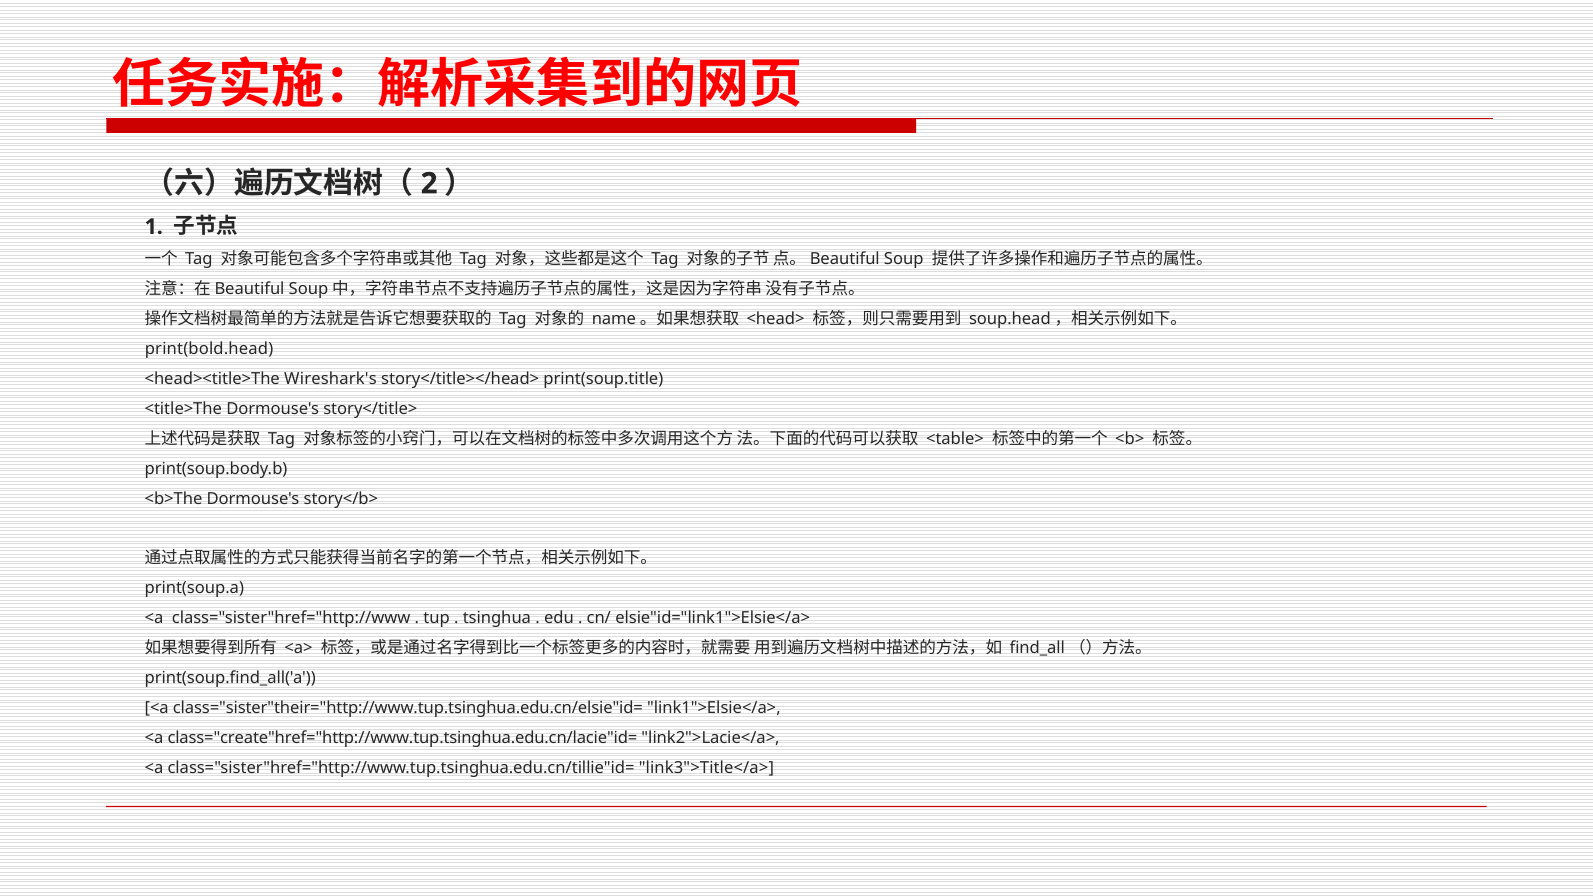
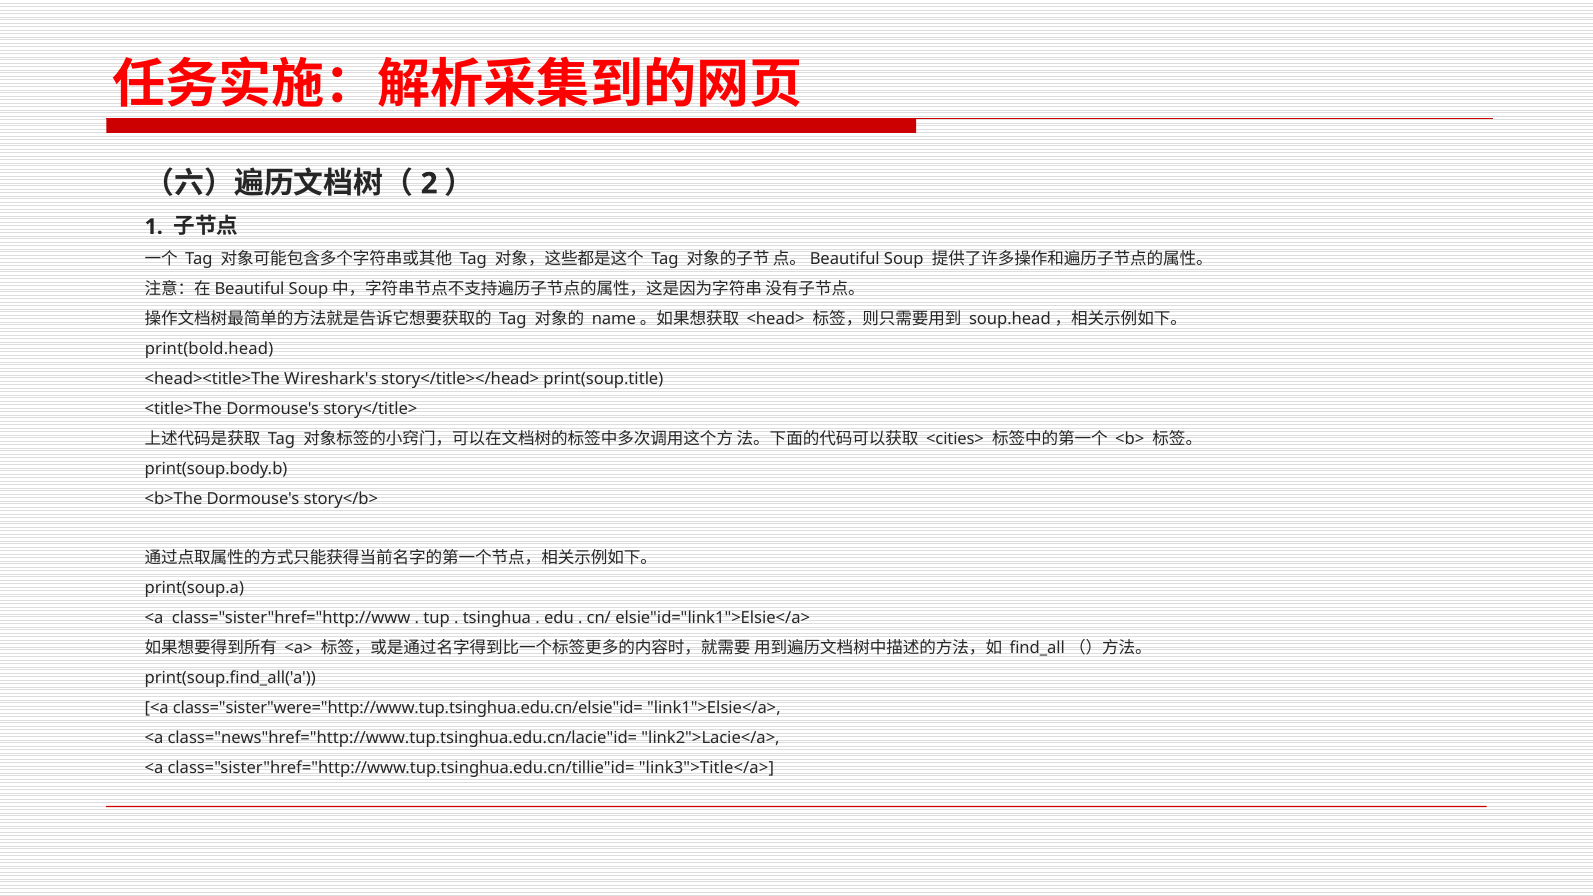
<table>: <table> -> <cities>
class="sister"their="http://www.tup.tsinghua.edu.cn/elsie"id=: class="sister"their="http://www.tup.tsinghua.edu.cn/elsie"id= -> class="sister"were="http://www.tup.tsinghua.edu.cn/elsie"id=
class="create"href="http://www.tup.tsinghua.edu.cn/lacie"id=: class="create"href="http://www.tup.tsinghua.edu.cn/lacie"id= -> class="news"href="http://www.tup.tsinghua.edu.cn/lacie"id=
